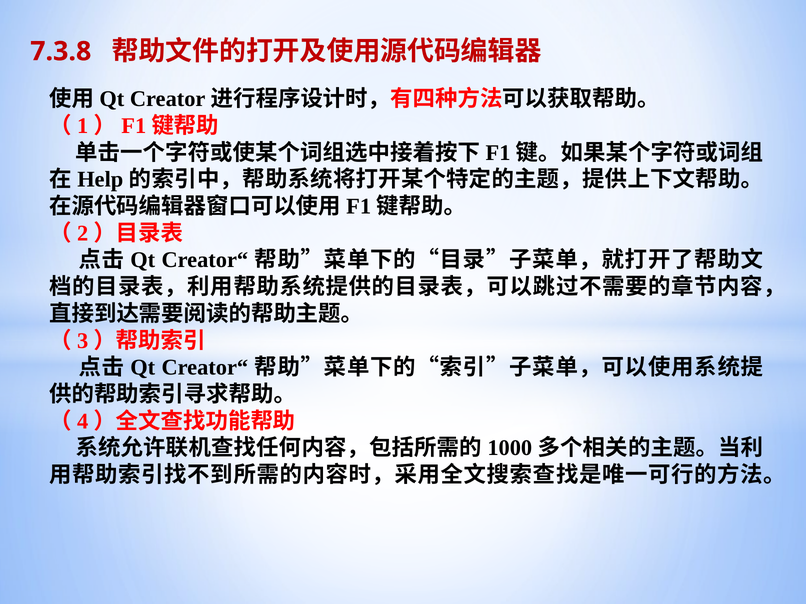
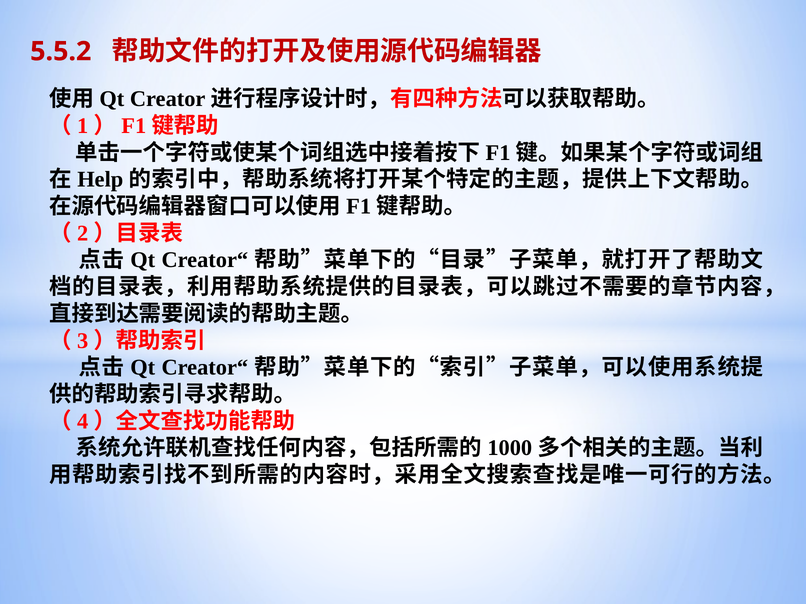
7.3.8: 7.3.8 -> 5.5.2
